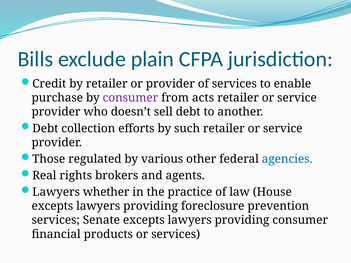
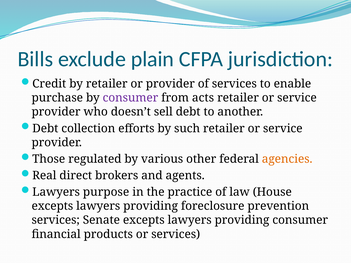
agencies colour: blue -> orange
rights: rights -> direct
whether: whether -> purpose
